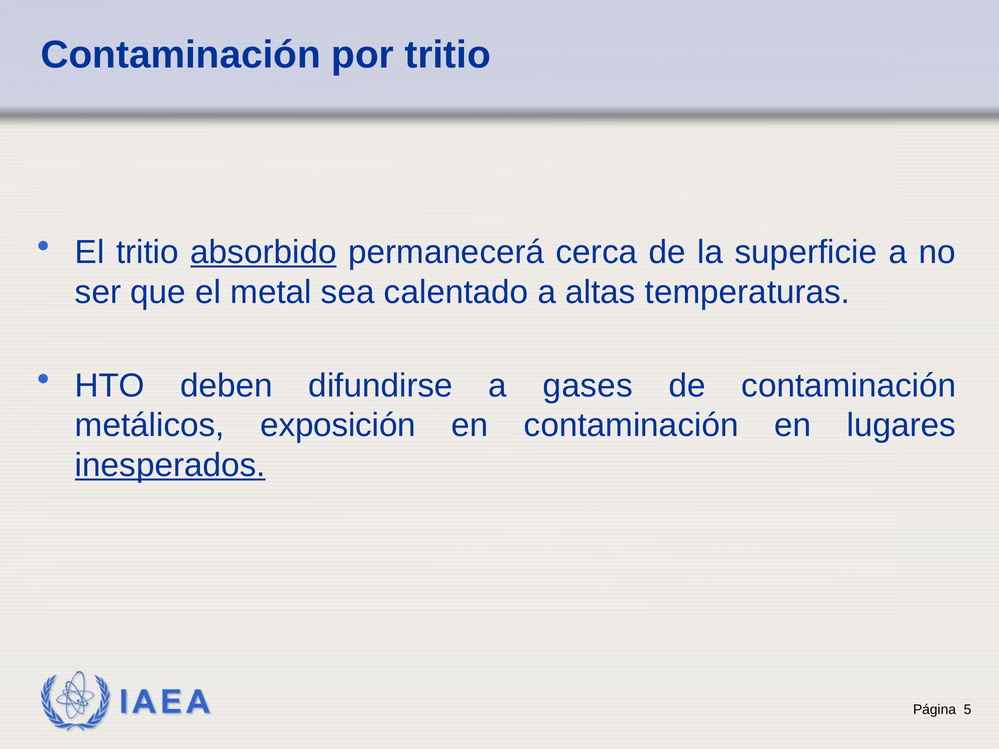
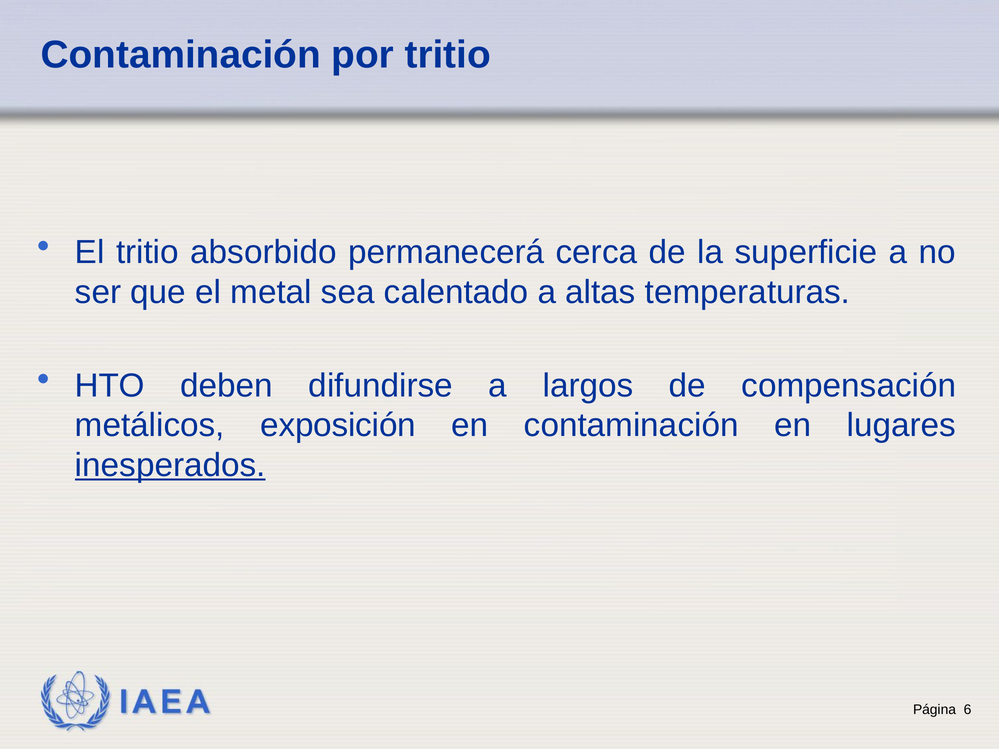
absorbido underline: present -> none
gases: gases -> largos
de contaminación: contaminación -> compensación
5: 5 -> 6
